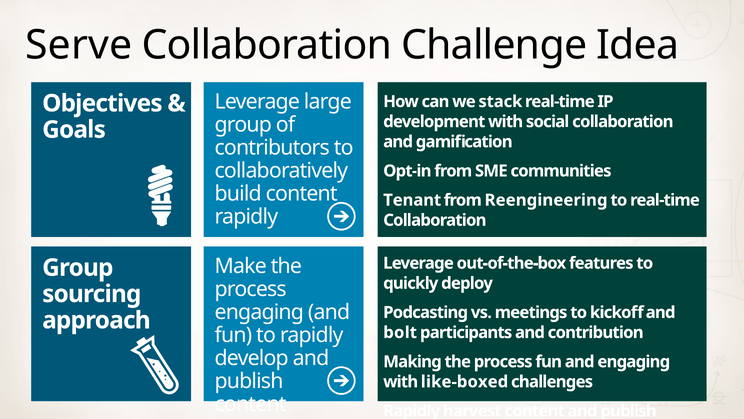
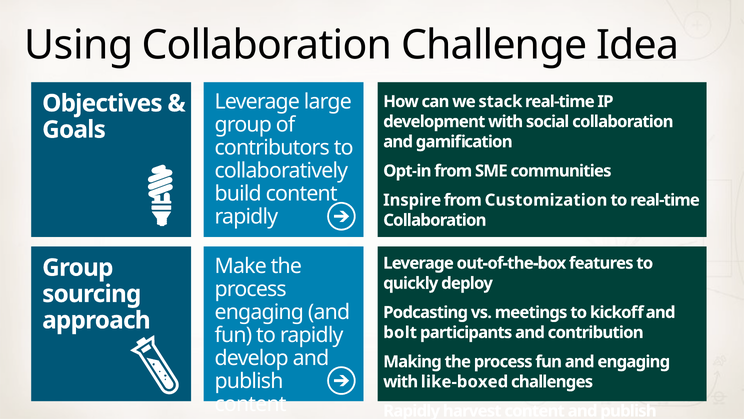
Serve: Serve -> Using
Tenant: Tenant -> Inspire
Reengineering: Reengineering -> Customization
